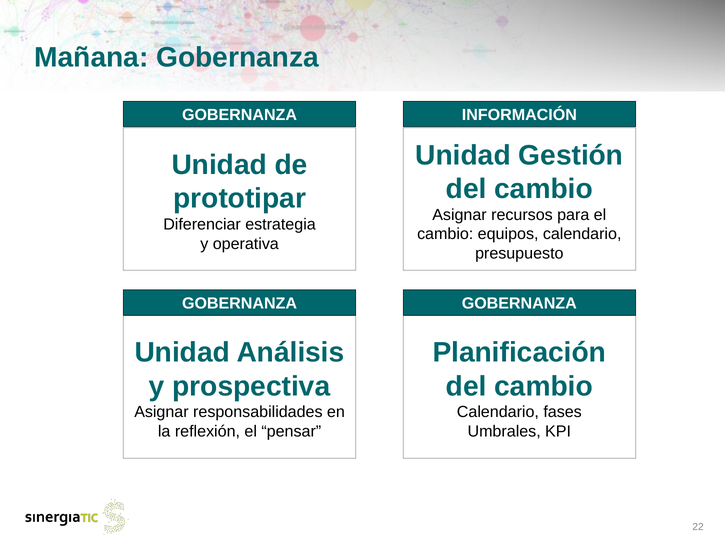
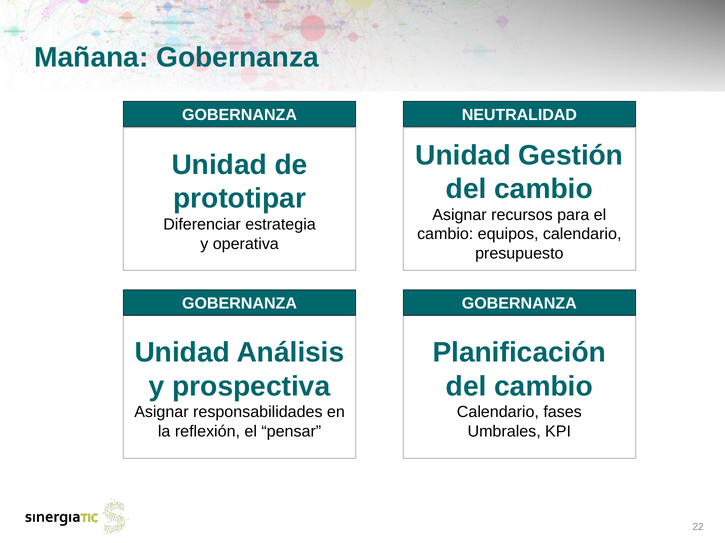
INFORMACIÓN: INFORMACIÓN -> NEUTRALIDAD
